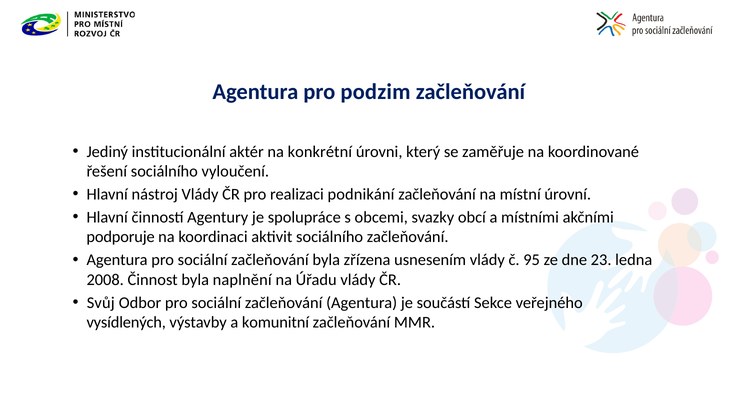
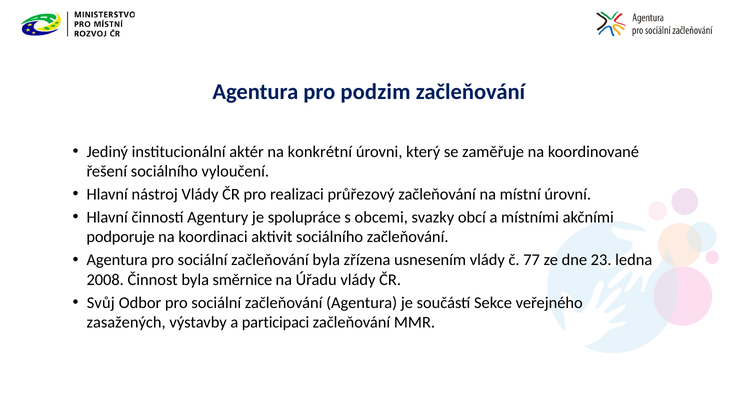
podnikání: podnikání -> průřezový
95: 95 -> 77
naplnění: naplnění -> směrnice
vysídlených: vysídlených -> zasažených
komunitní: komunitní -> participaci
